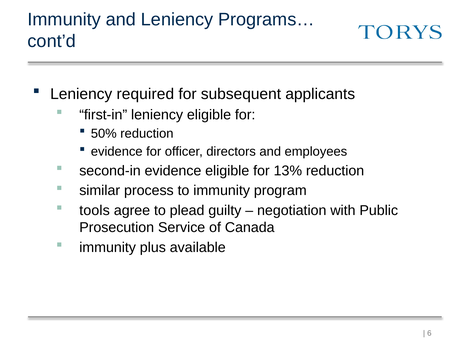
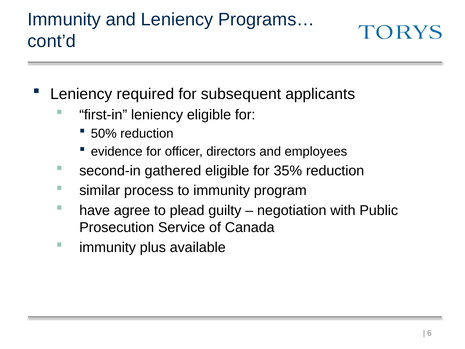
second-in evidence: evidence -> gathered
13%: 13% -> 35%
tools: tools -> have
